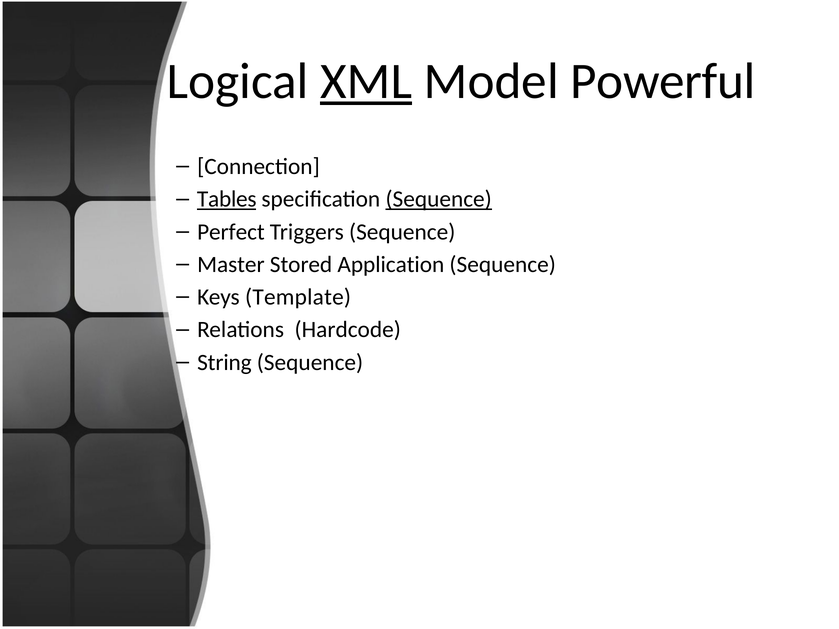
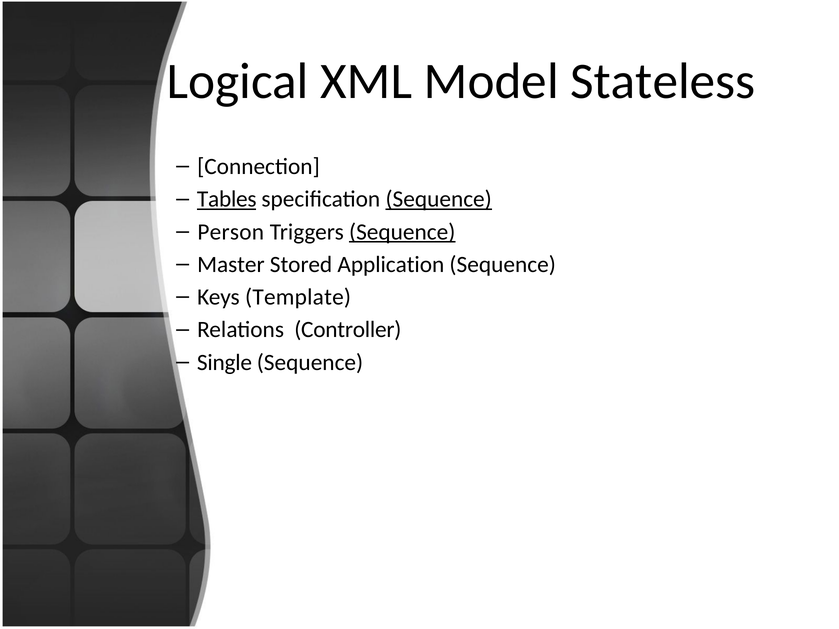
XML underline: present -> none
Powerful: Powerful -> Stateless
Perfect: Perfect -> Person
Sequence at (402, 232) underline: none -> present
Hardcode: Hardcode -> Controller
String: String -> Single
